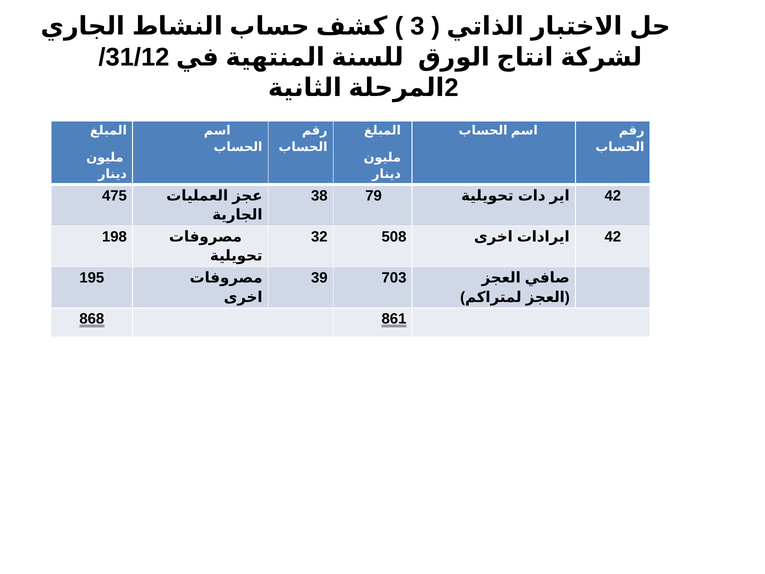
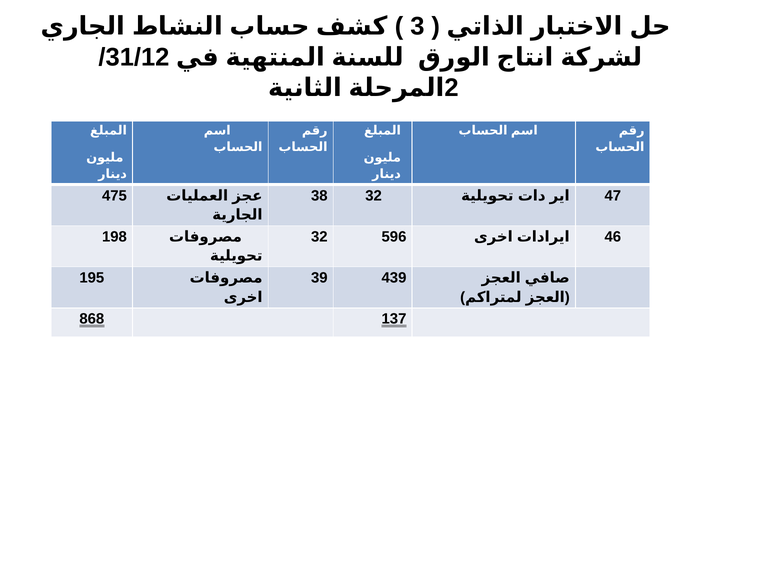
38 79: 79 -> 32
42 at (613, 196): 42 -> 47
508: 508 -> 596
42 at (613, 237): 42 -> 46
703: 703 -> 439
861: 861 -> 137
